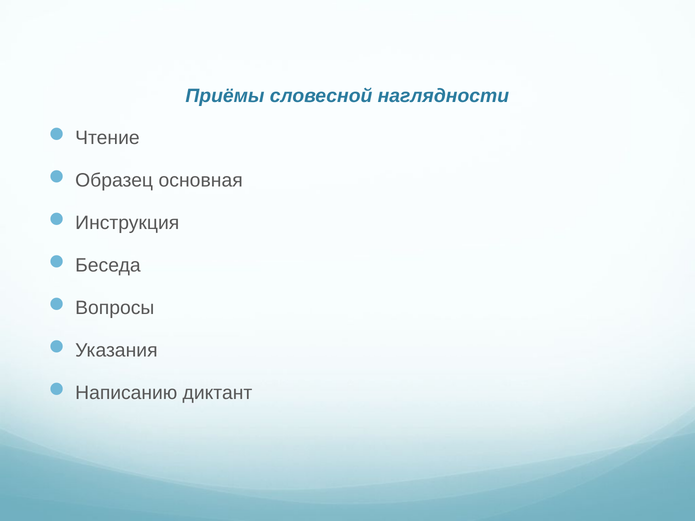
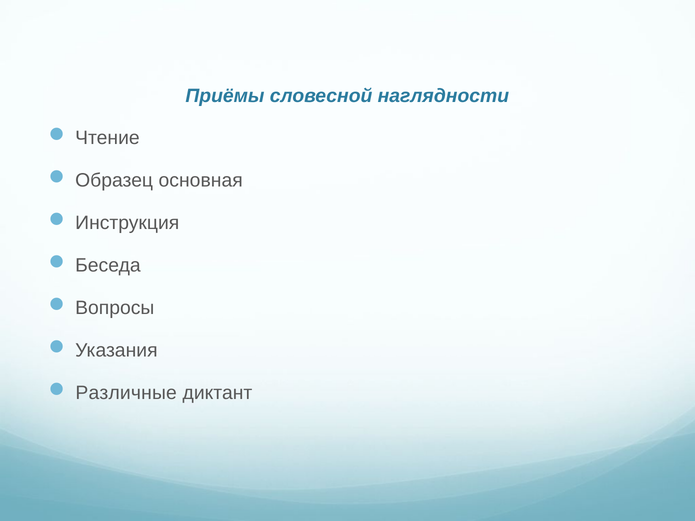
Написанию: Написанию -> Различные
